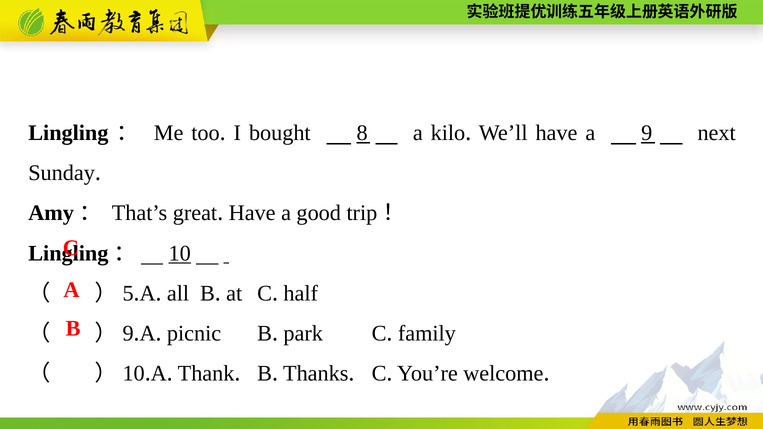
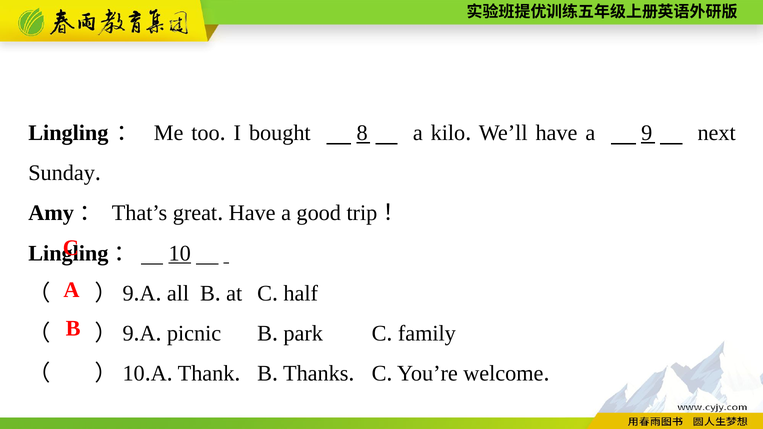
5 at (128, 293): 5 -> 9
